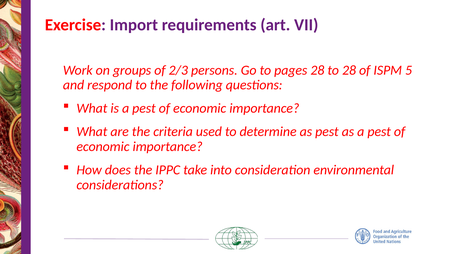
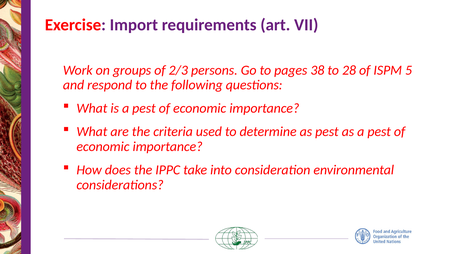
pages 28: 28 -> 38
